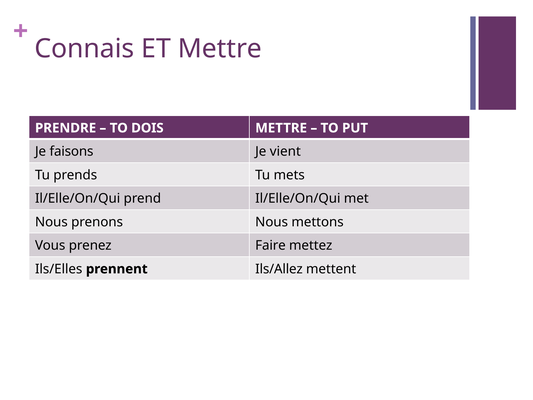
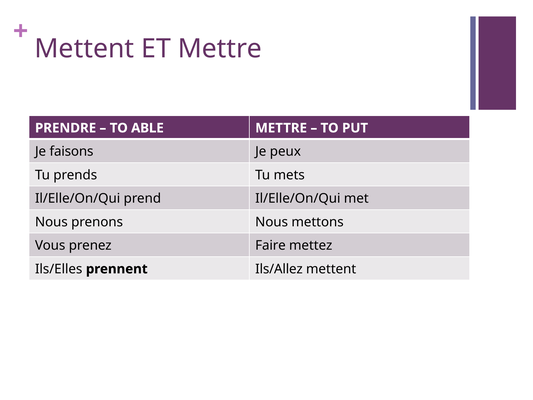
Connais at (84, 49): Connais -> Mettent
DOIS: DOIS -> ABLE
vient: vient -> peux
